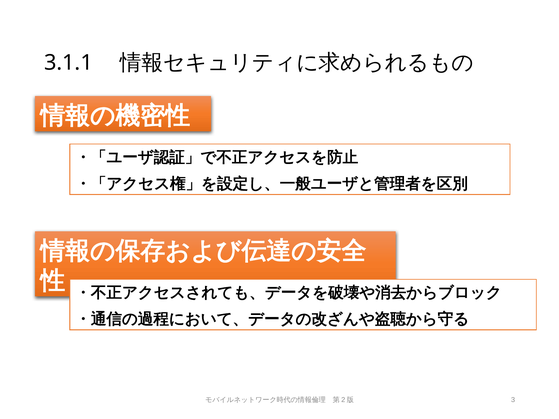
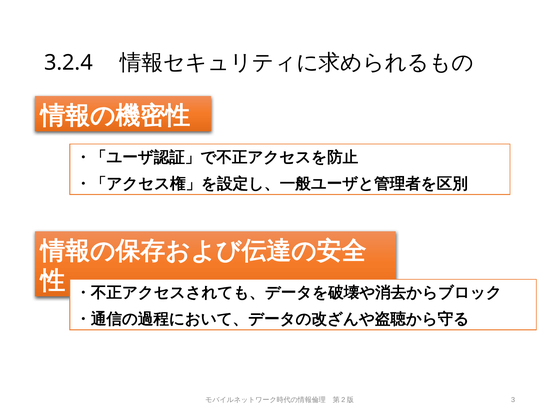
3.1.1: 3.1.1 -> 3.2.4
